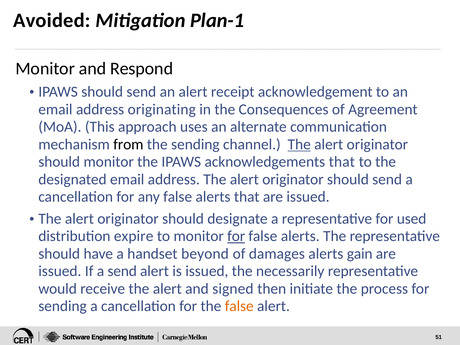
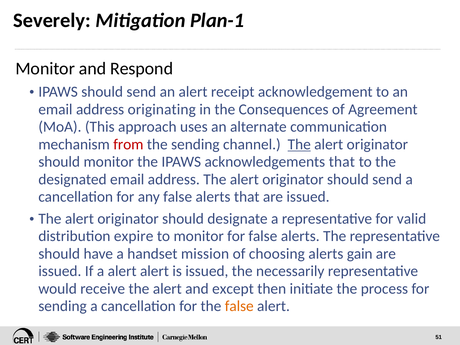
Avoided: Avoided -> Severely
from colour: black -> red
used: used -> valid
for at (236, 236) underline: present -> none
beyond: beyond -> mission
damages: damages -> choosing
a send: send -> alert
signed: signed -> except
